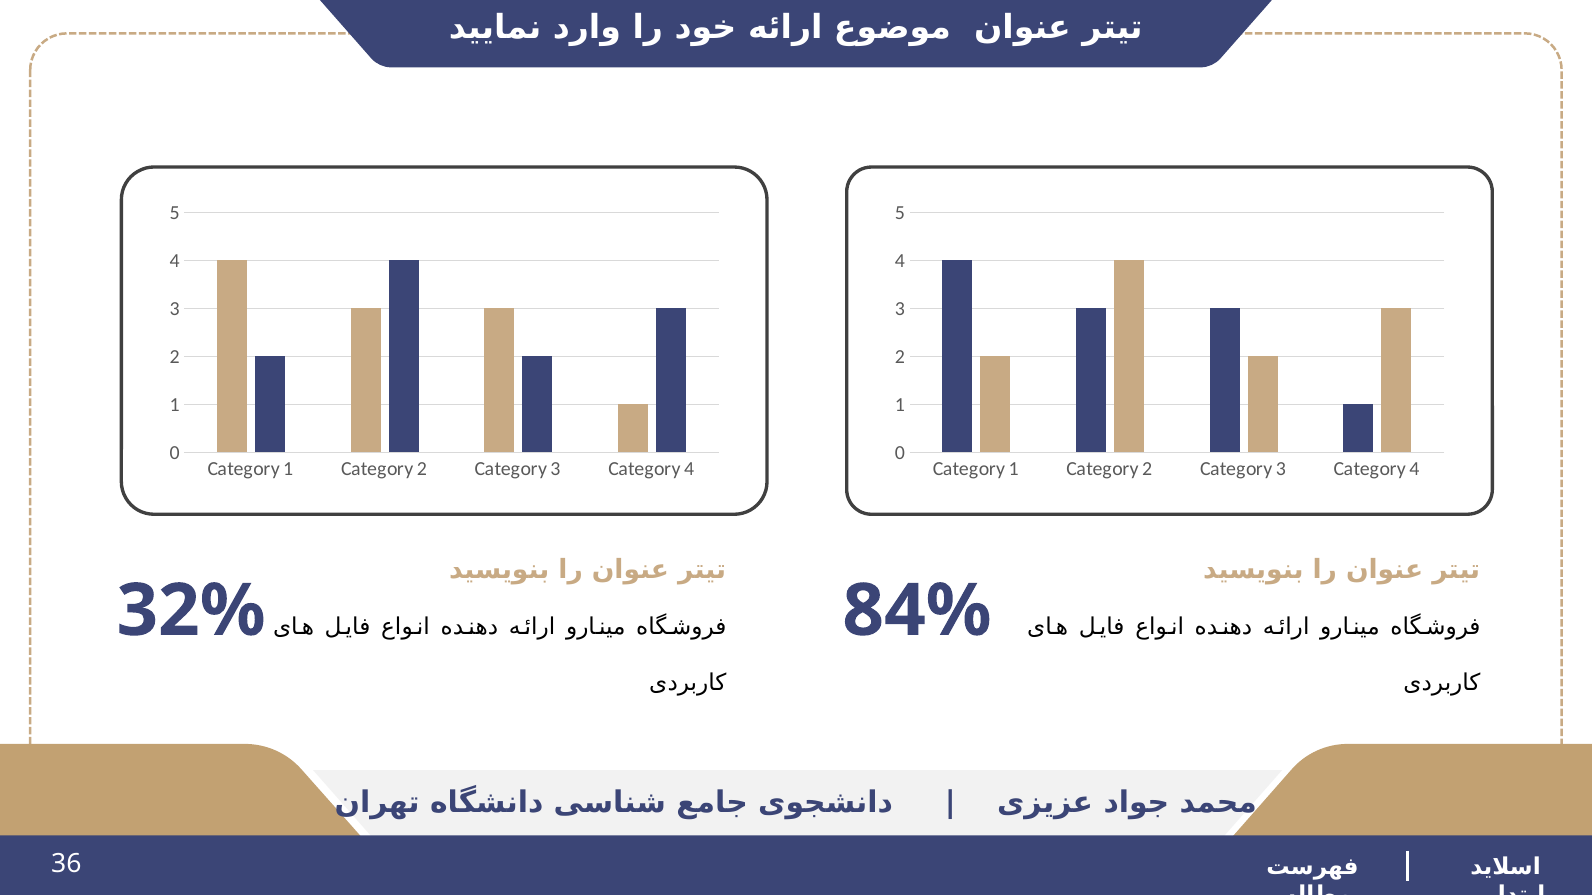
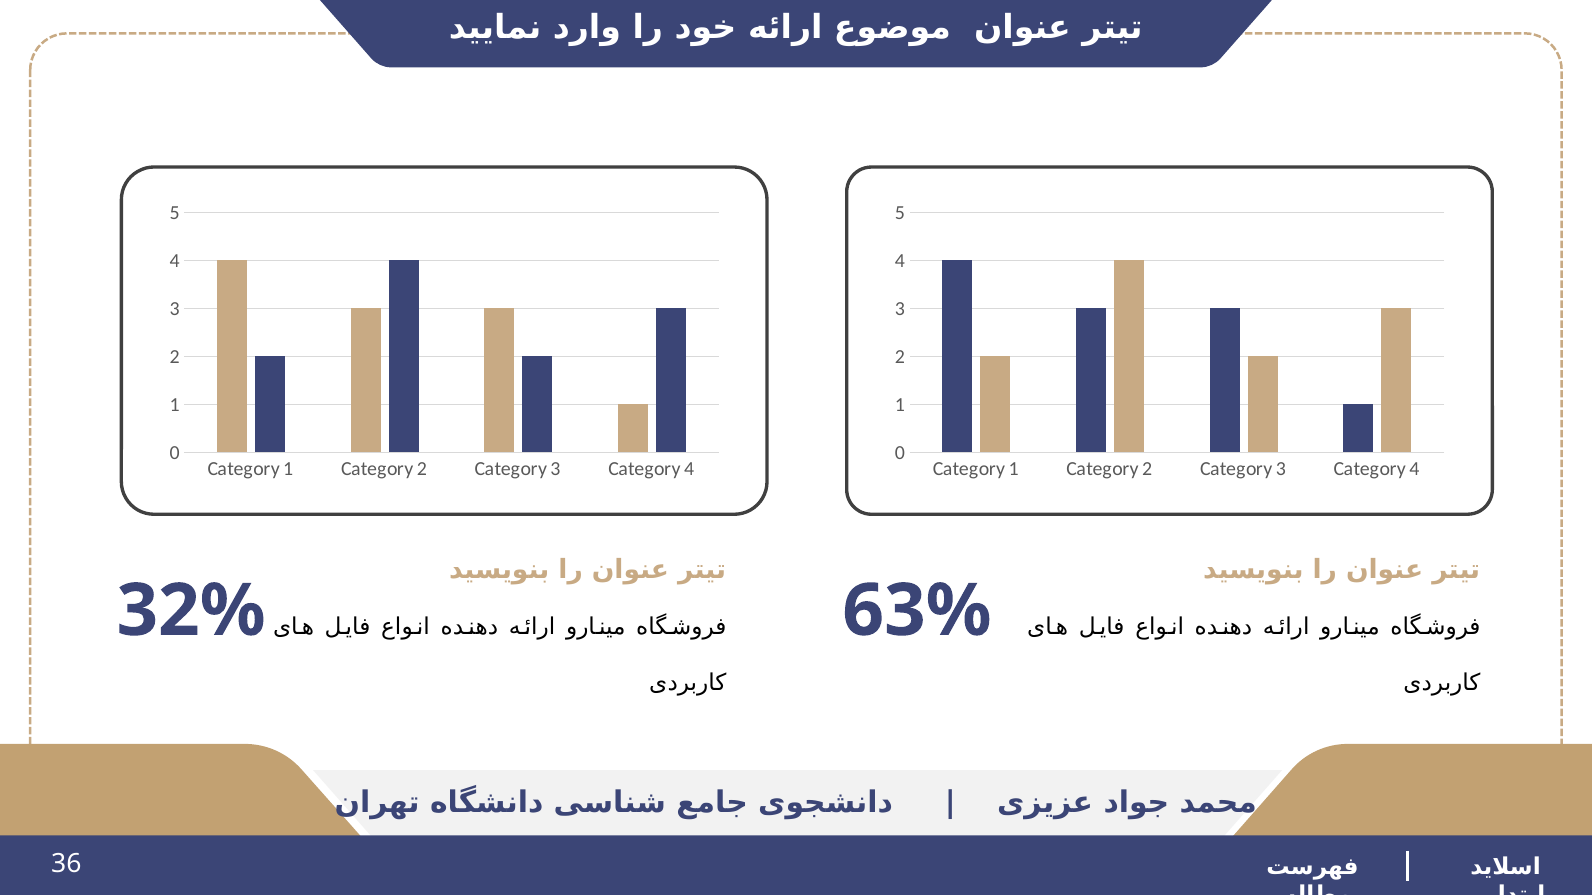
84%: 84% -> 63%
